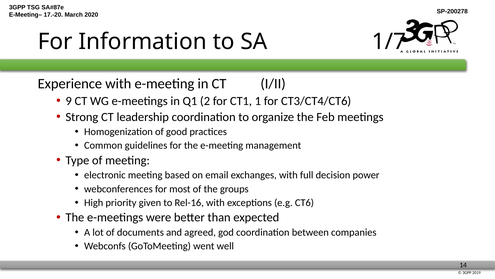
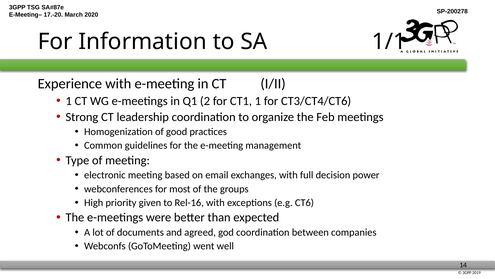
1/7: 1/7 -> 1/1
9 at (69, 101): 9 -> 1
